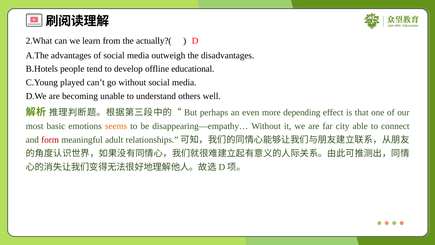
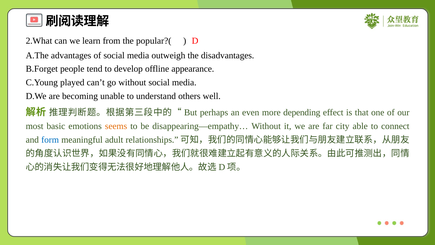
actually?(: actually?( -> popular?(
B.Hotels: B.Hotels -> B.Forget
educational: educational -> appearance
form colour: red -> blue
